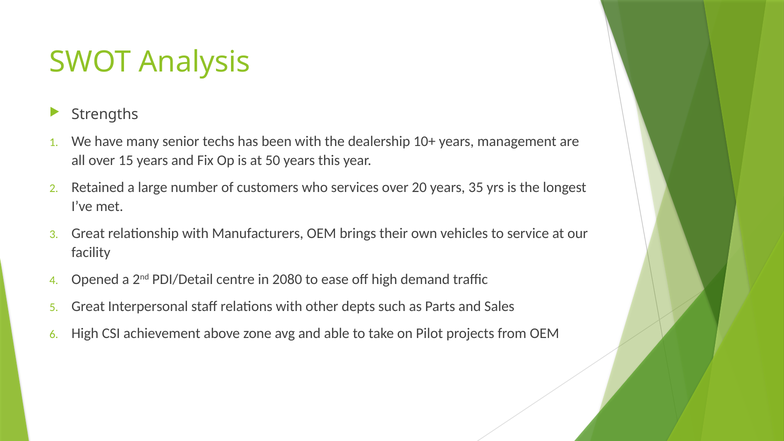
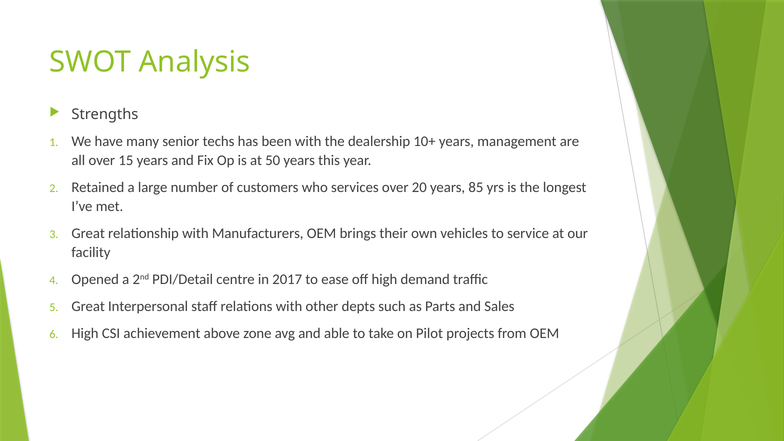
35: 35 -> 85
2080: 2080 -> 2017
